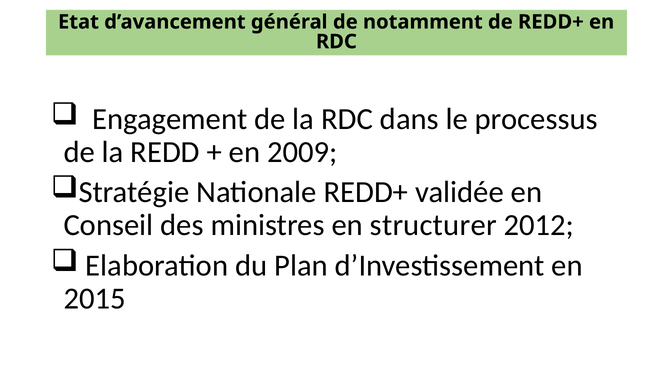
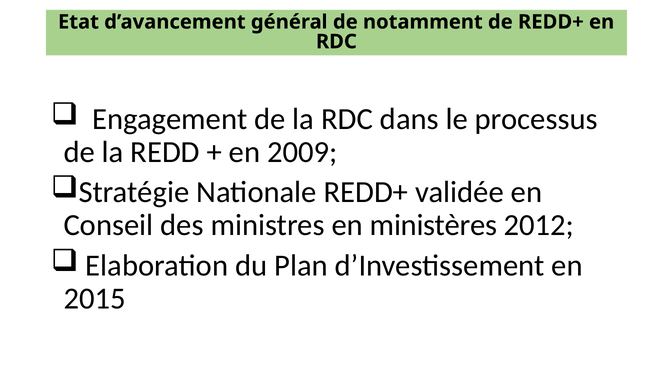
structurer: structurer -> ministères
